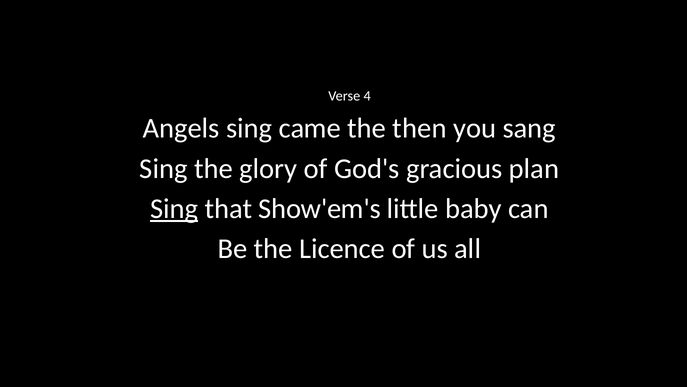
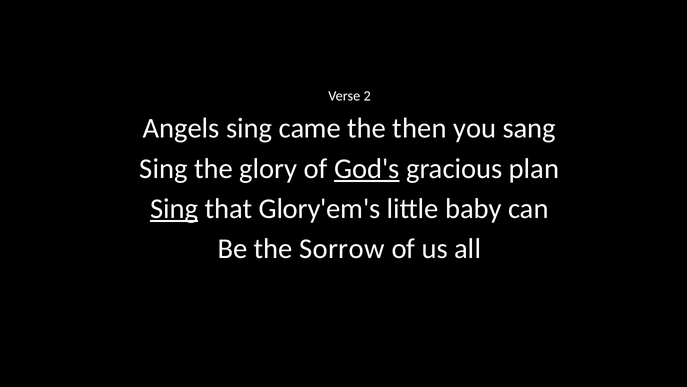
4: 4 -> 2
God's underline: none -> present
Show'em's: Show'em's -> Glory'em's
Licence: Licence -> Sorrow
